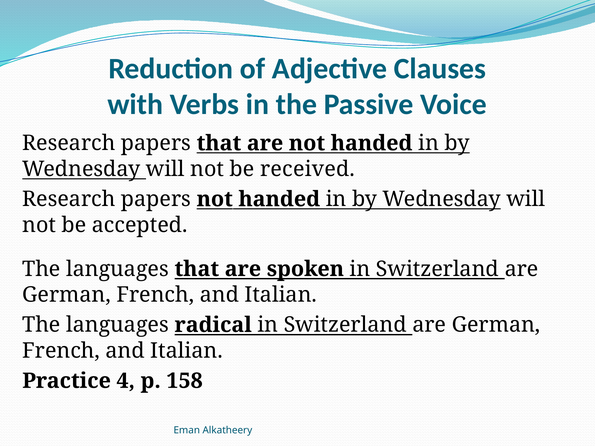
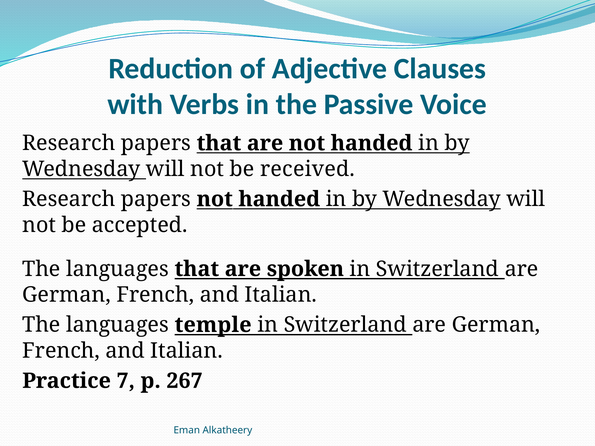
radical: radical -> temple
4: 4 -> 7
158: 158 -> 267
